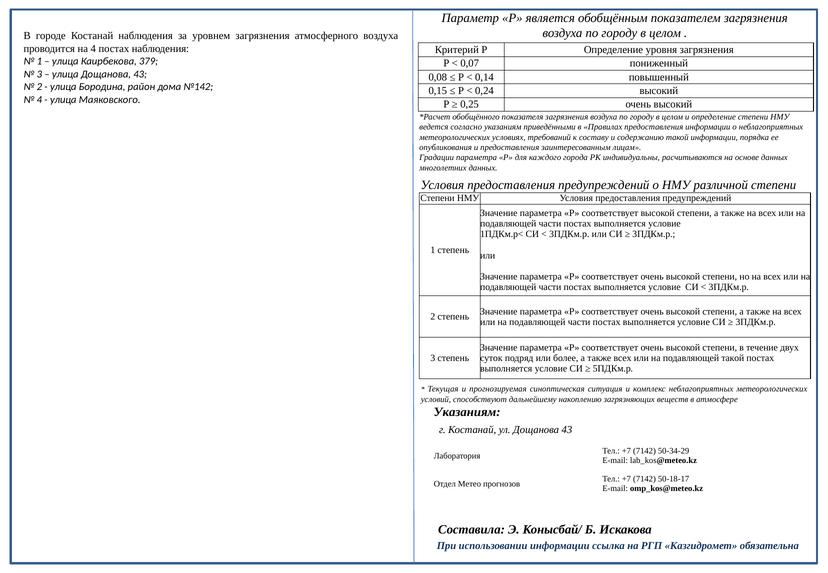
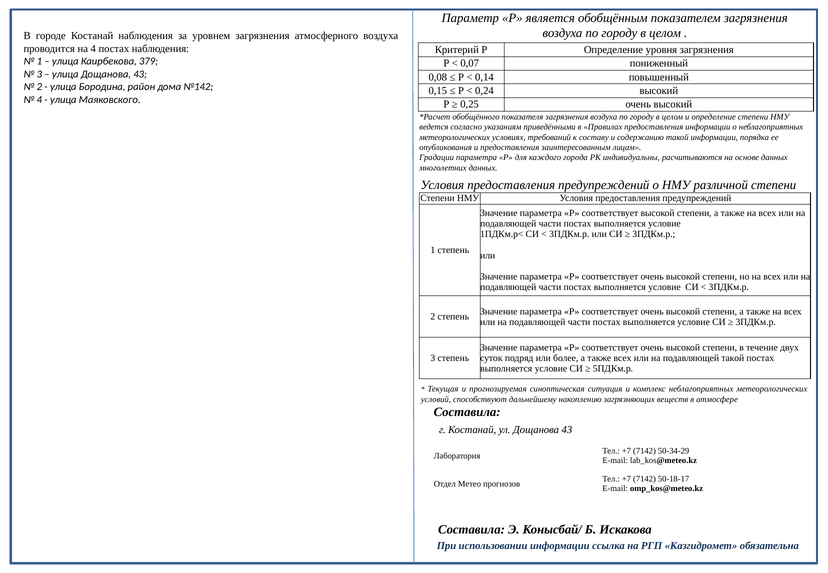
Указаниям at (467, 412): Указаниям -> Составила
